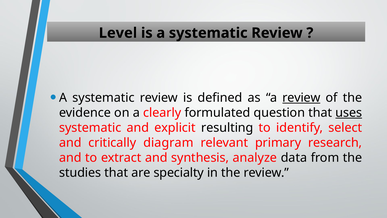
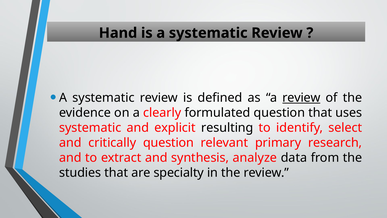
Level: Level -> Hand
uses underline: present -> none
critically diagram: diagram -> question
